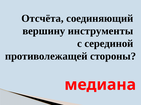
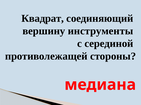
Отсчёта: Отсчёта -> Квадрат
